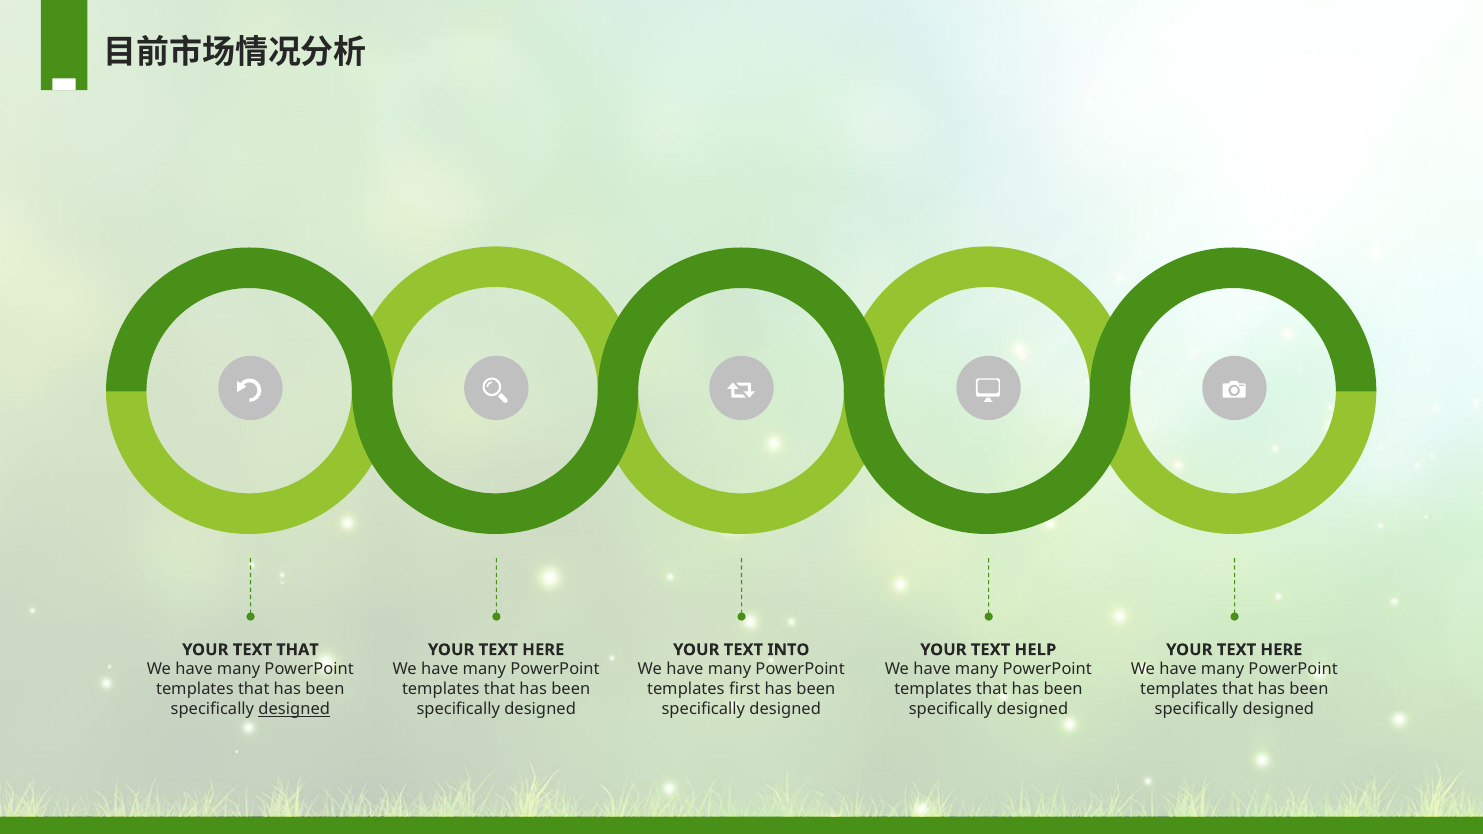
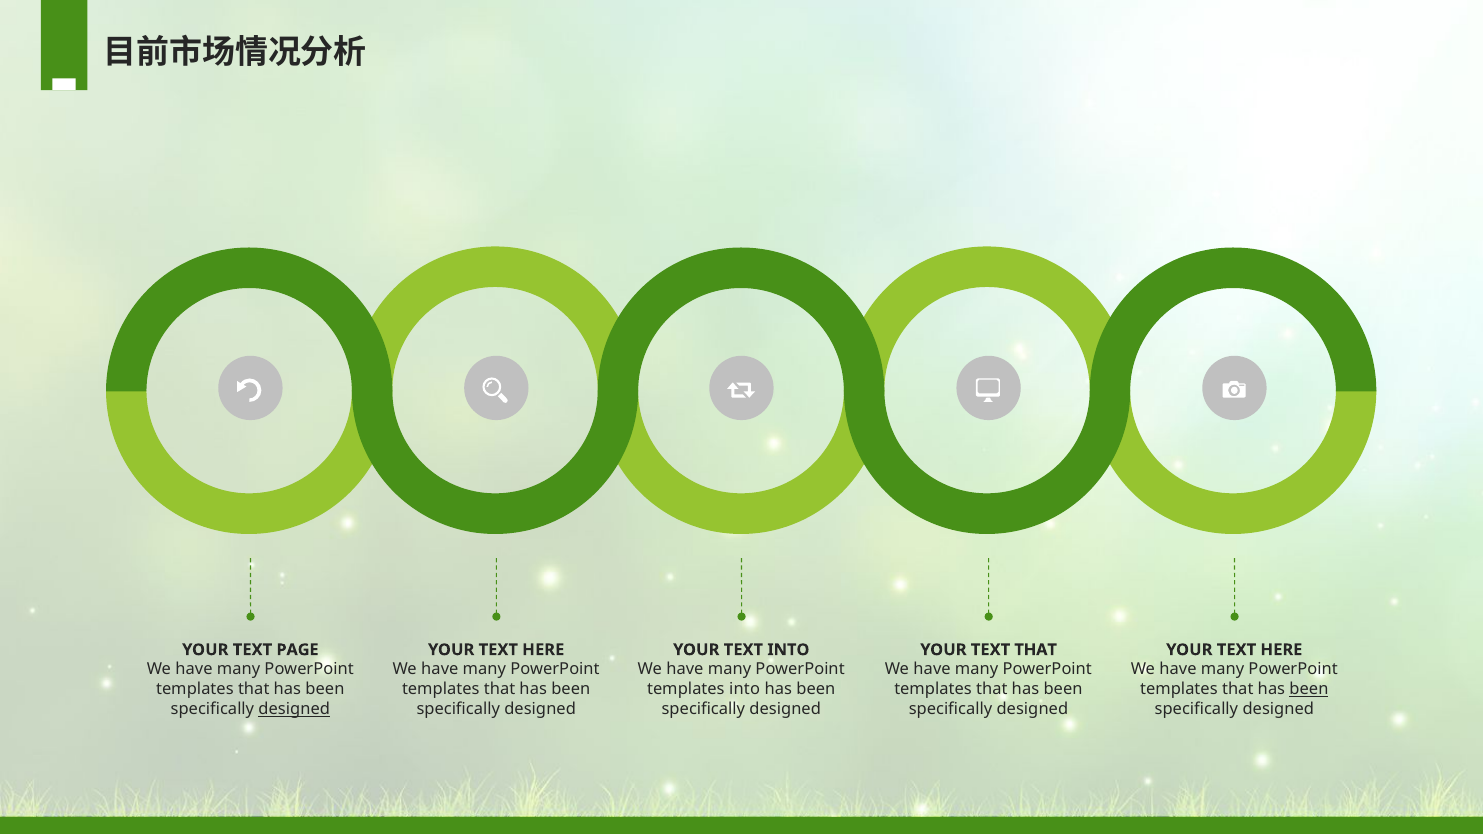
TEXT THAT: THAT -> PAGE
TEXT HELP: HELP -> THAT
templates first: first -> into
been at (1309, 689) underline: none -> present
